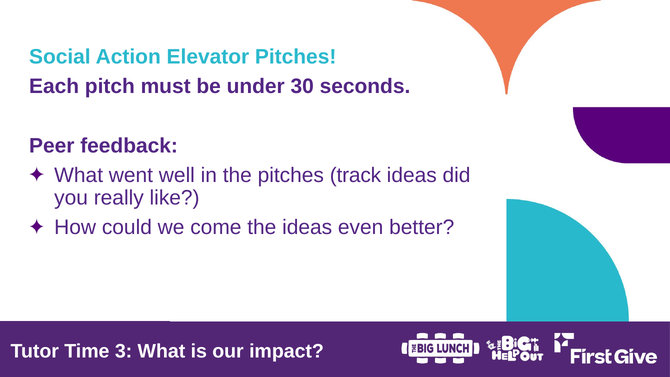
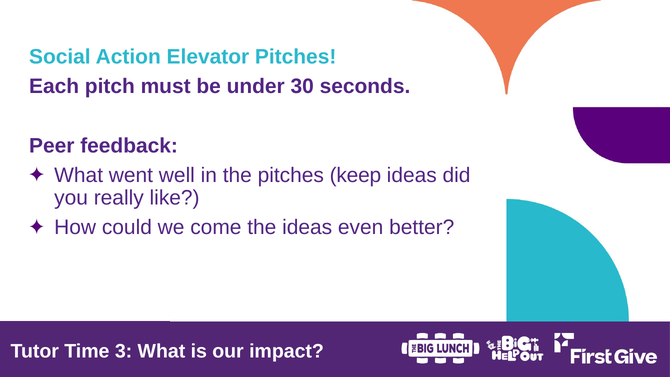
track: track -> keep
